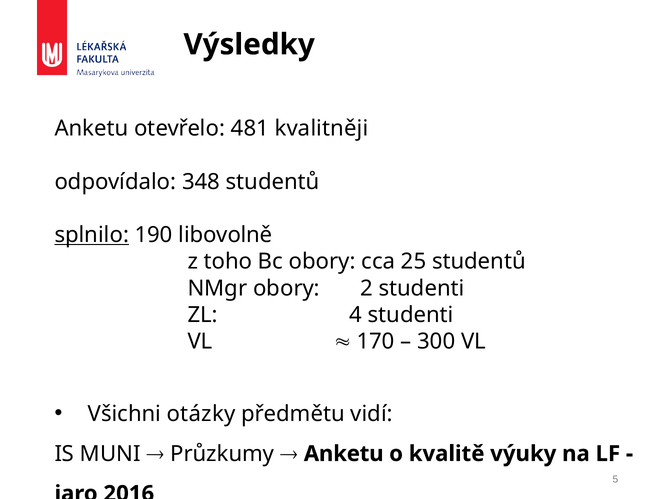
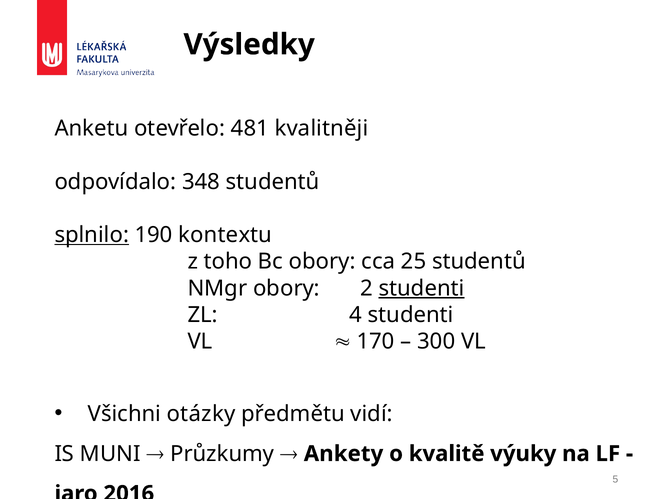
libovolně: libovolně -> kontextu
studenti at (422, 288) underline: none -> present
Anketu at (344, 453): Anketu -> Ankety
